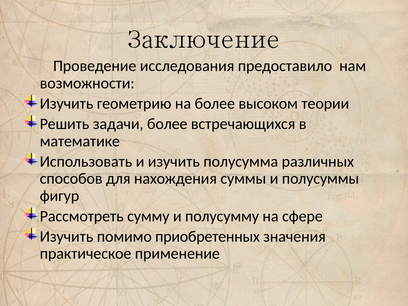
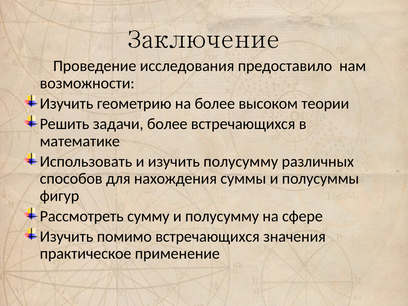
изучить полусумма: полусумма -> полусумму
помимо приобретенных: приобретенных -> встречающихся
